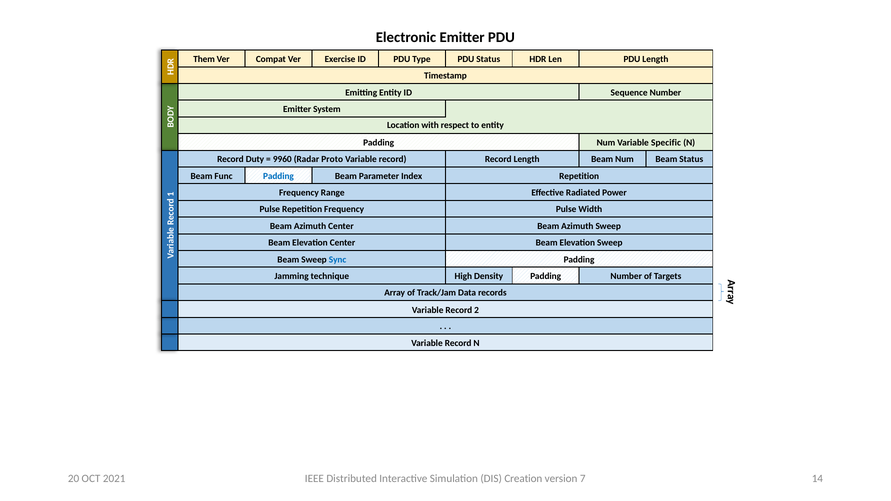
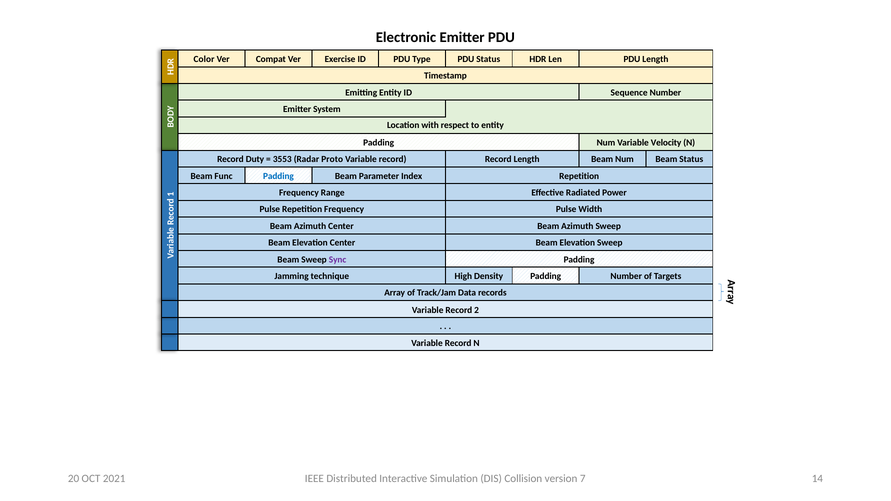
Them: Them -> Color
Specific: Specific -> Velocity
9960: 9960 -> 3553
Sync colour: blue -> purple
Creation: Creation -> Collision
